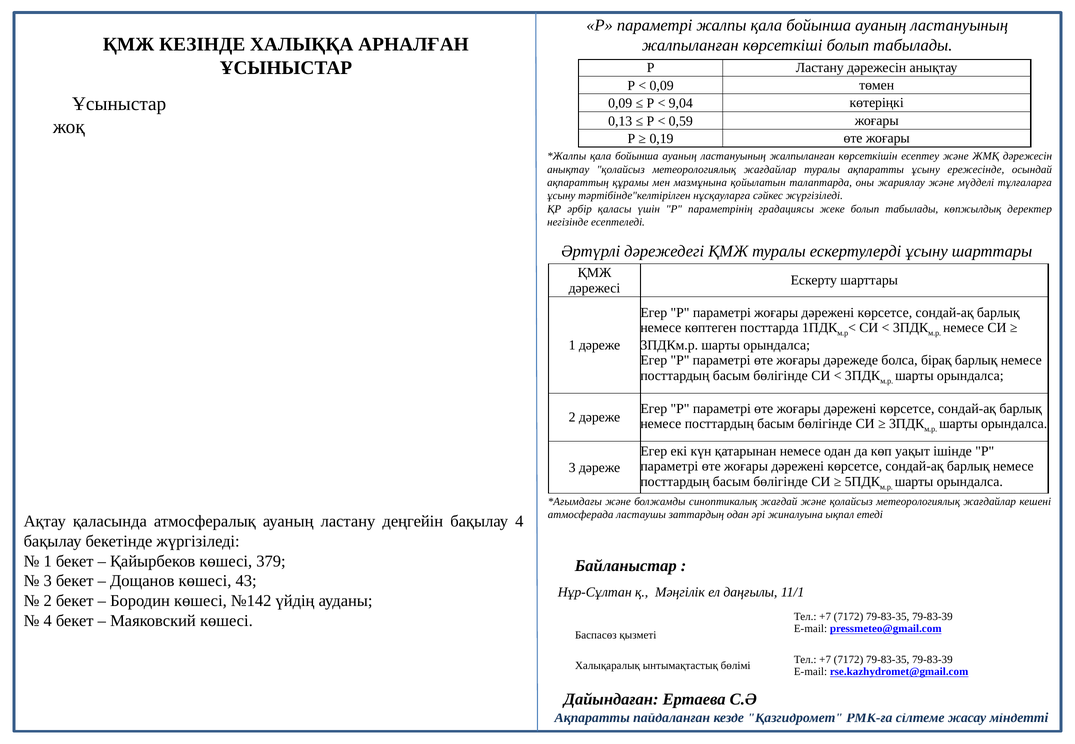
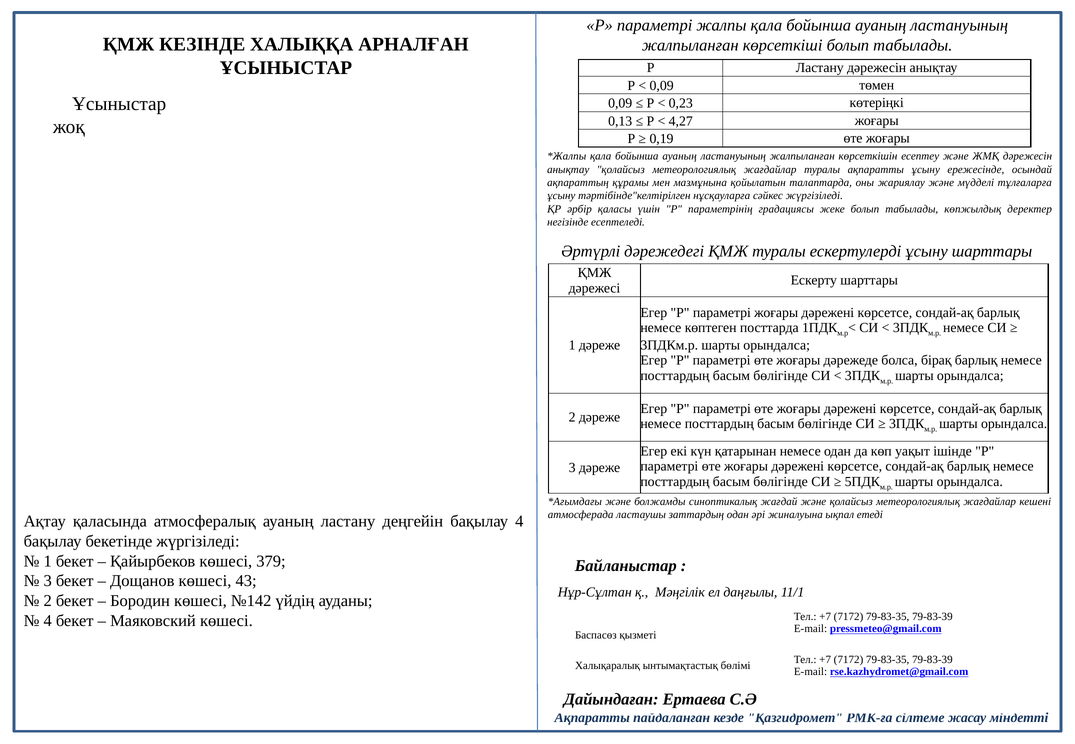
9,04: 9,04 -> 0,23
0,59: 0,59 -> 4,27
